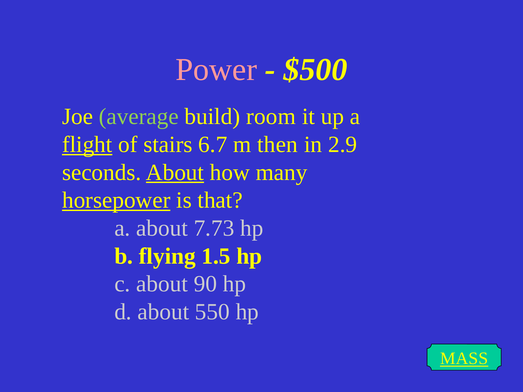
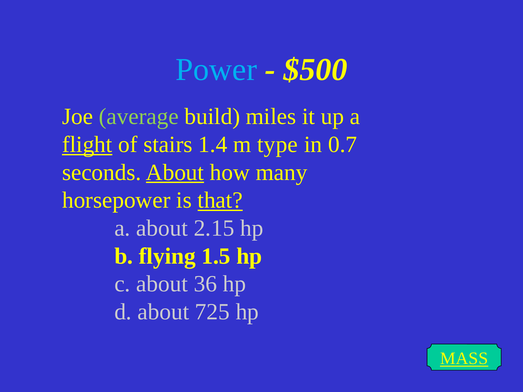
Power colour: pink -> light blue
room: room -> miles
6.7: 6.7 -> 1.4
then: then -> type
2.9: 2.9 -> 0.7
horsepower underline: present -> none
that underline: none -> present
7.73: 7.73 -> 2.15
90: 90 -> 36
550: 550 -> 725
